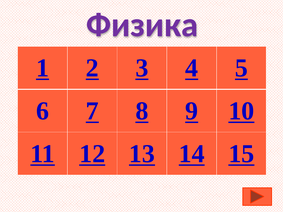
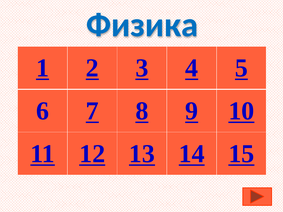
Физика colour: purple -> blue
